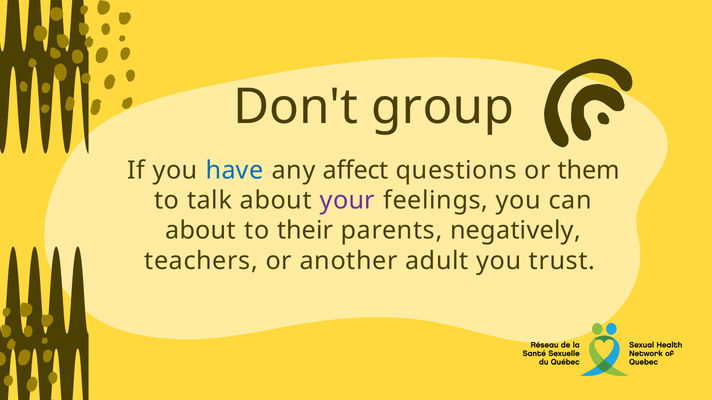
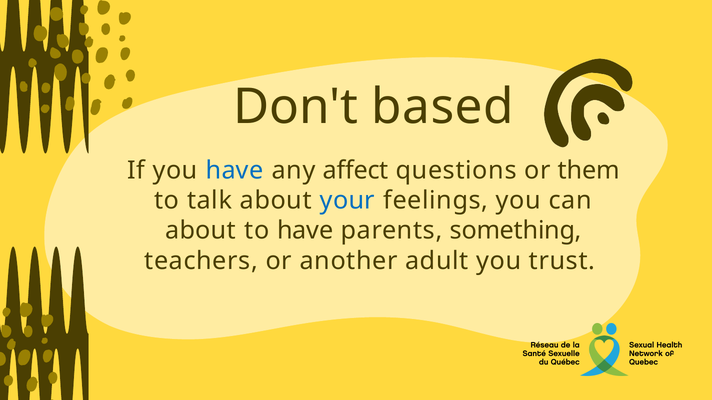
group: group -> based
your colour: purple -> blue
to their: their -> have
negatively: negatively -> something
